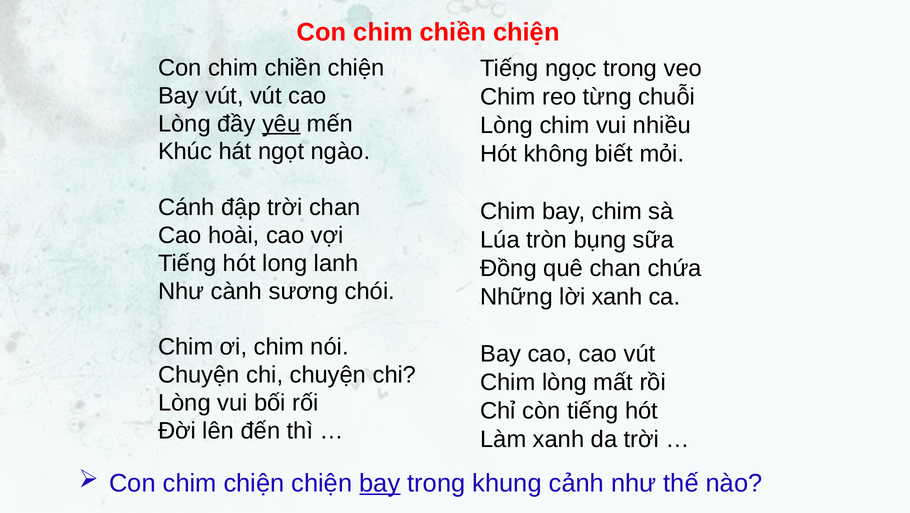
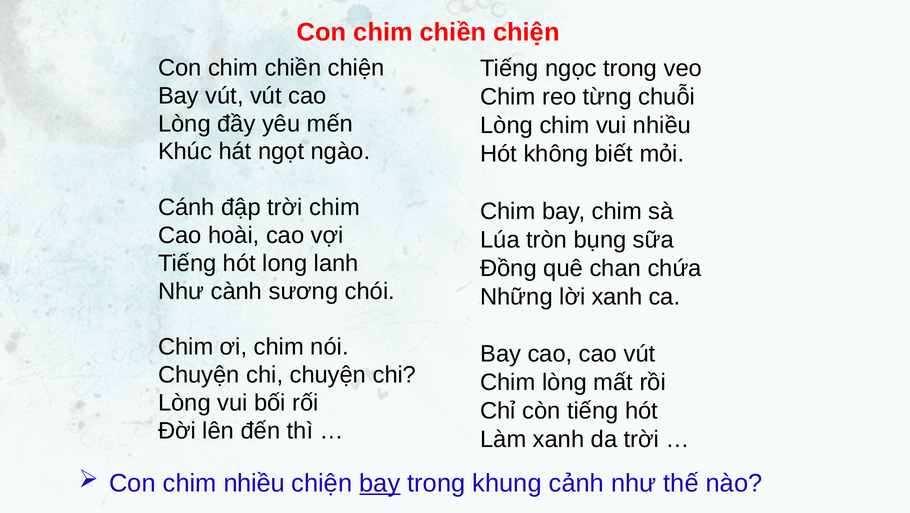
yêu underline: present -> none
trời chan: chan -> chim
chim chiện: chiện -> nhiều
